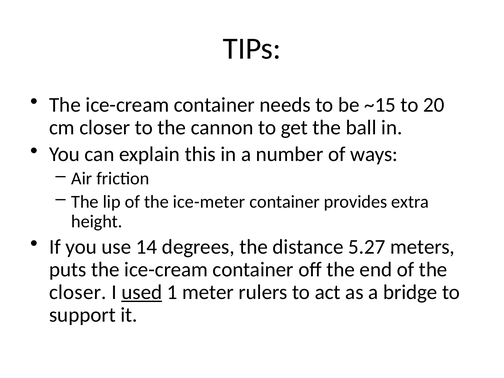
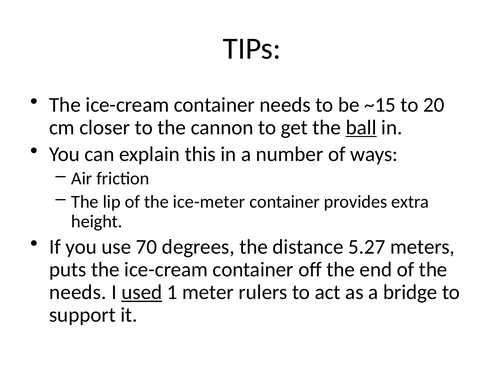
ball underline: none -> present
14: 14 -> 70
closer at (78, 292): closer -> needs
